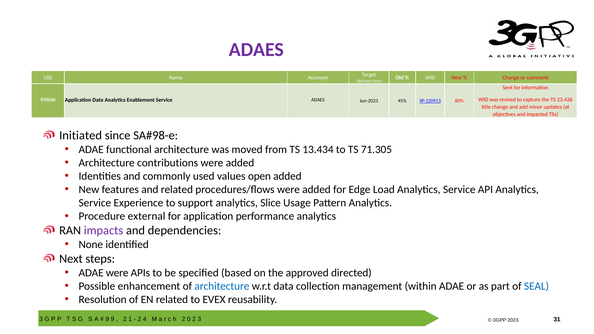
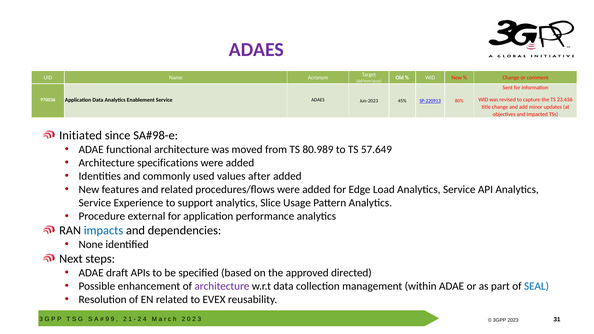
13.434: 13.434 -> 80.989
71.305: 71.305 -> 57.649
contributions: contributions -> specifications
open: open -> after
impacts colour: purple -> blue
ADAE were: were -> draft
architecture at (222, 286) colour: blue -> purple
